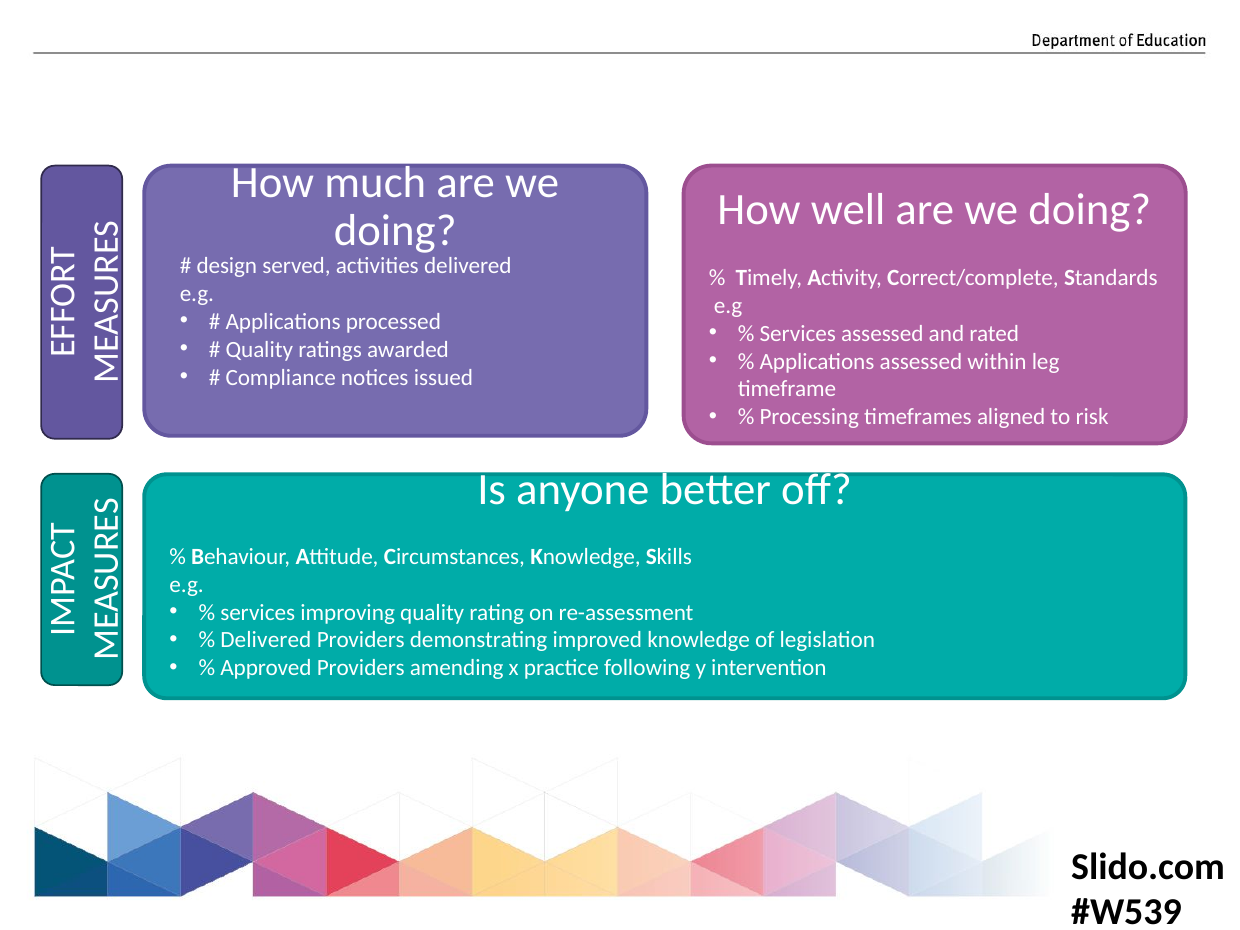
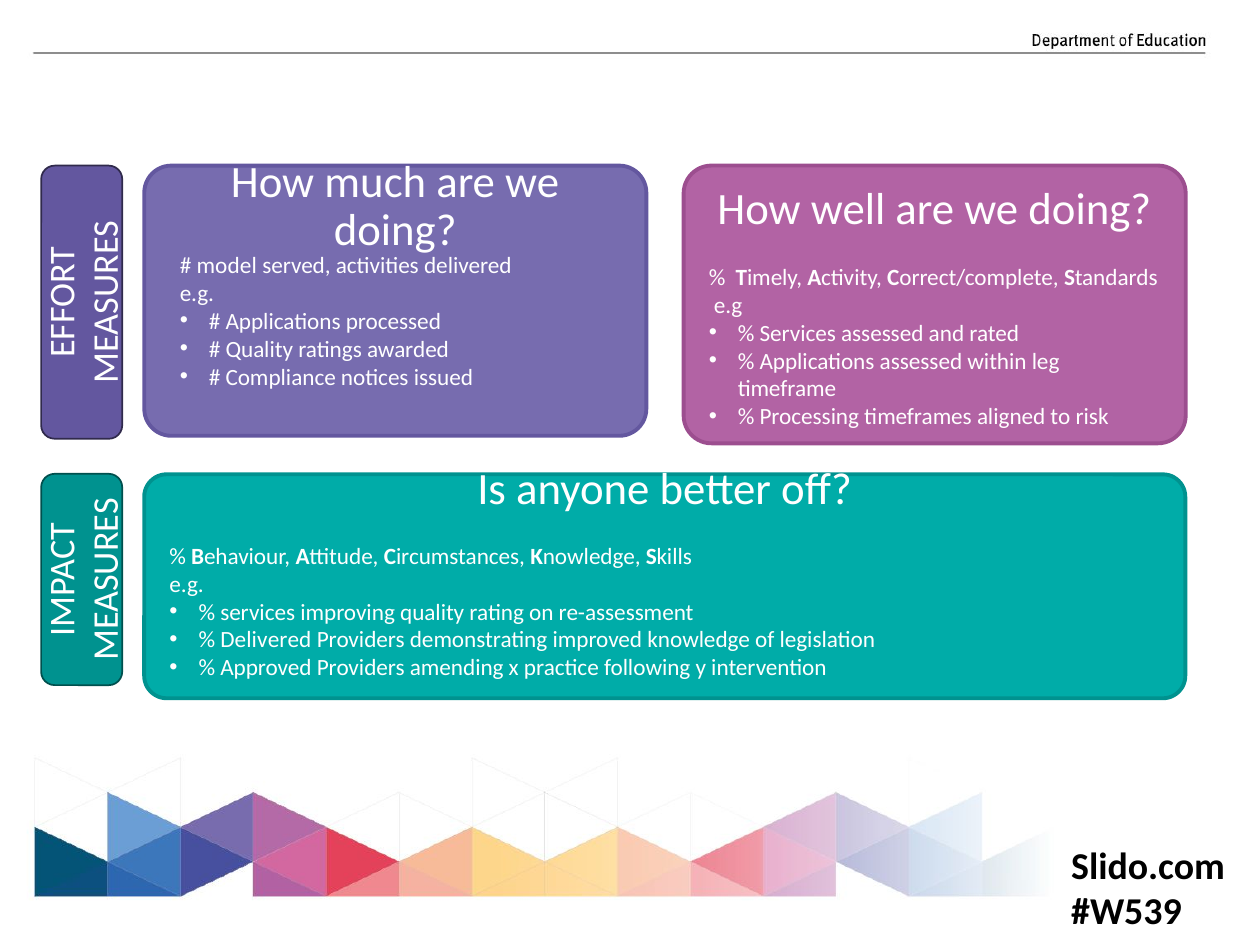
design: design -> model
